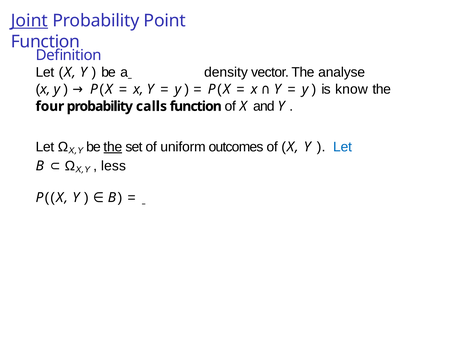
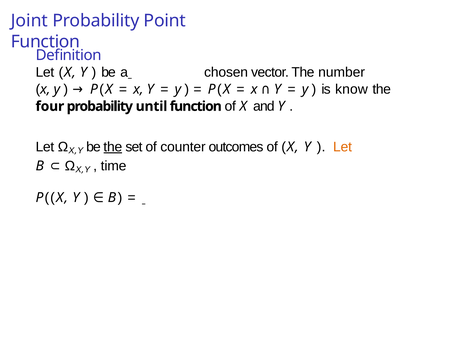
Joint underline: present -> none
density: density -> chosen
analyse: analyse -> number
calls: calls -> until
uniform: uniform -> counter
Let at (342, 147) colour: blue -> orange
less: less -> time
